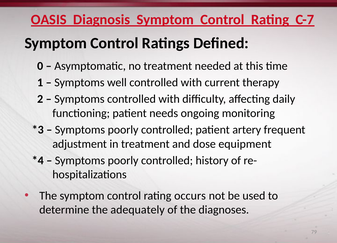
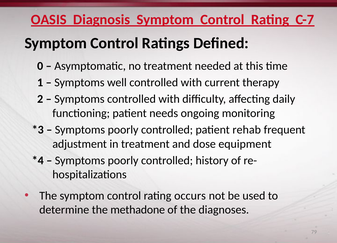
artery: artery -> rehab
adequately: adequately -> methadone
